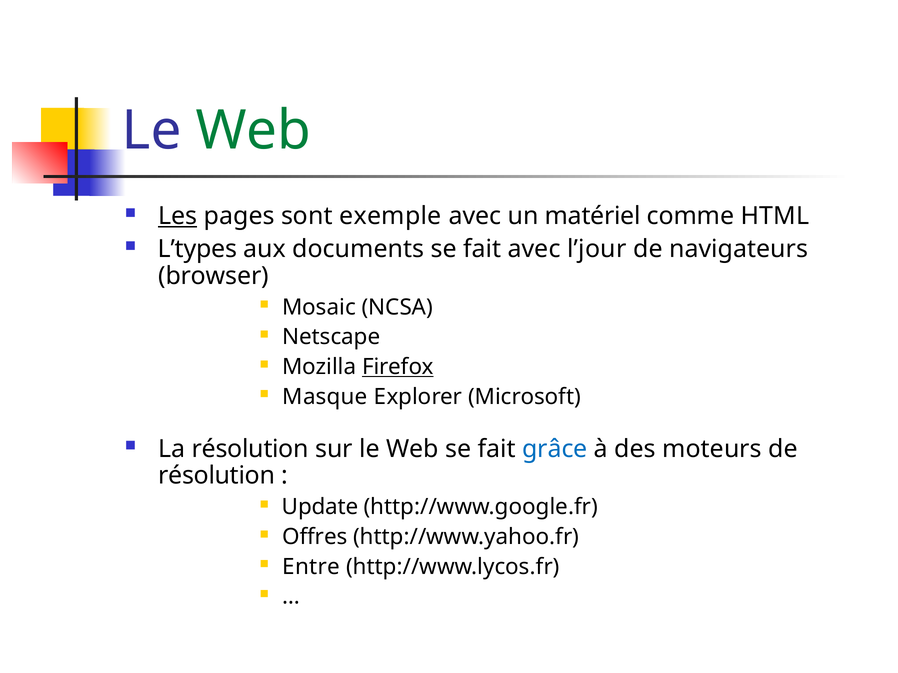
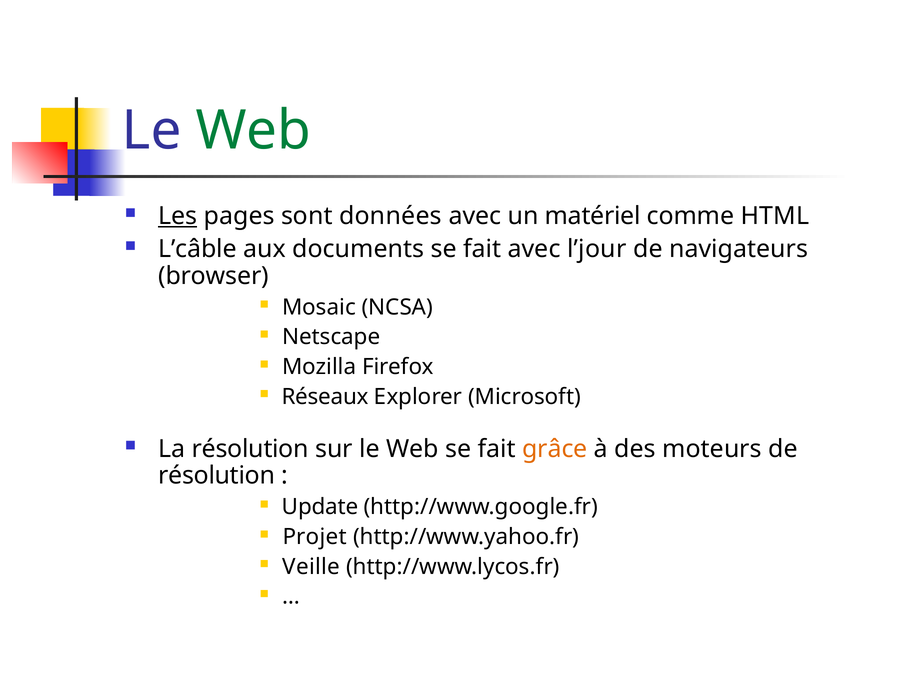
exemple: exemple -> données
L’types: L’types -> L’câble
Firefox underline: present -> none
Masque: Masque -> Réseaux
grâce colour: blue -> orange
Offres: Offres -> Projet
Entre: Entre -> Veille
